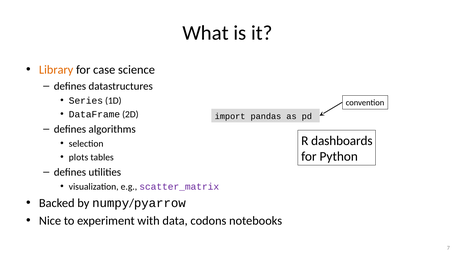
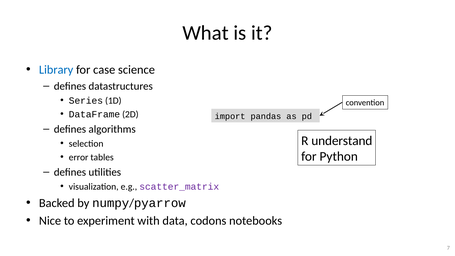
Library colour: orange -> blue
dashboards: dashboards -> understand
plots: plots -> error
